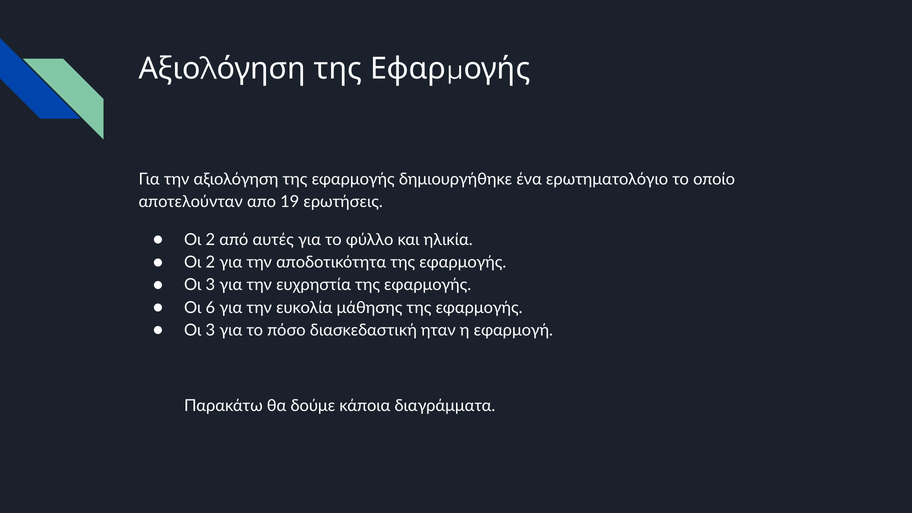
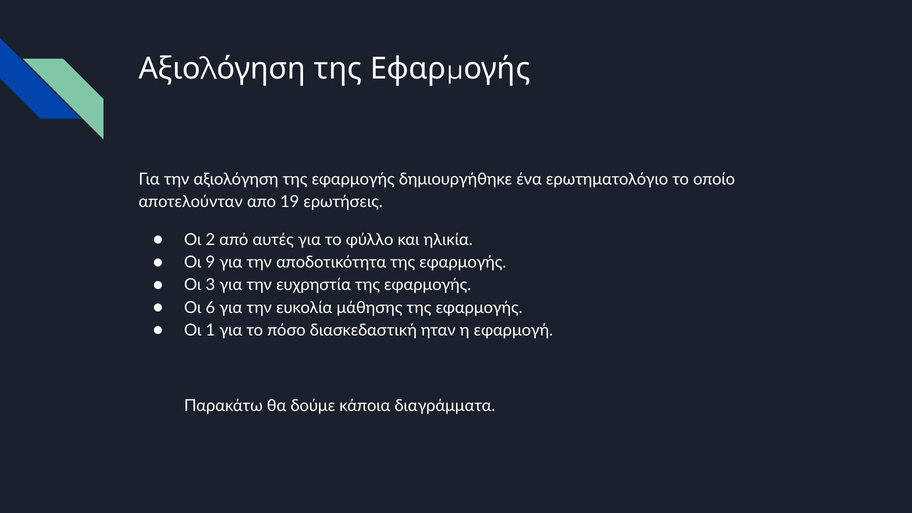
2 at (210, 262): 2 -> 9
3 at (210, 330): 3 -> 1
